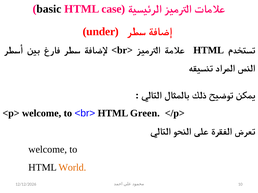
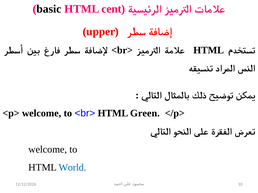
case: case -> cent
under: under -> upper
World colour: orange -> blue
